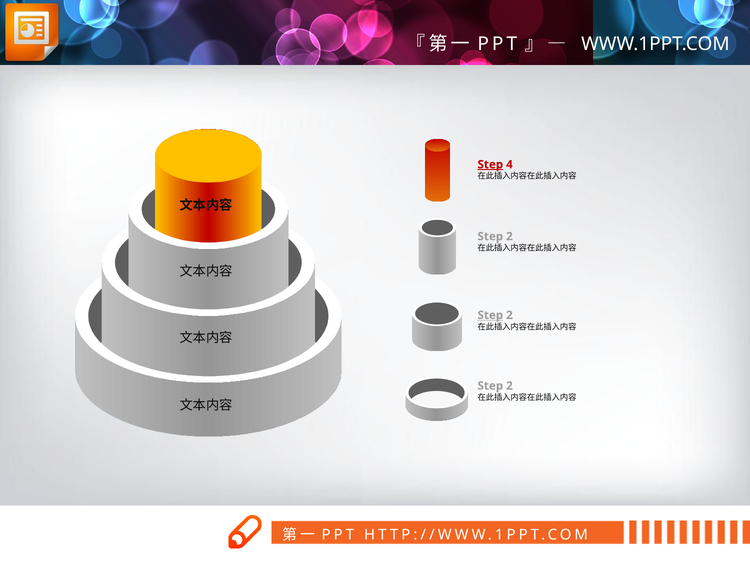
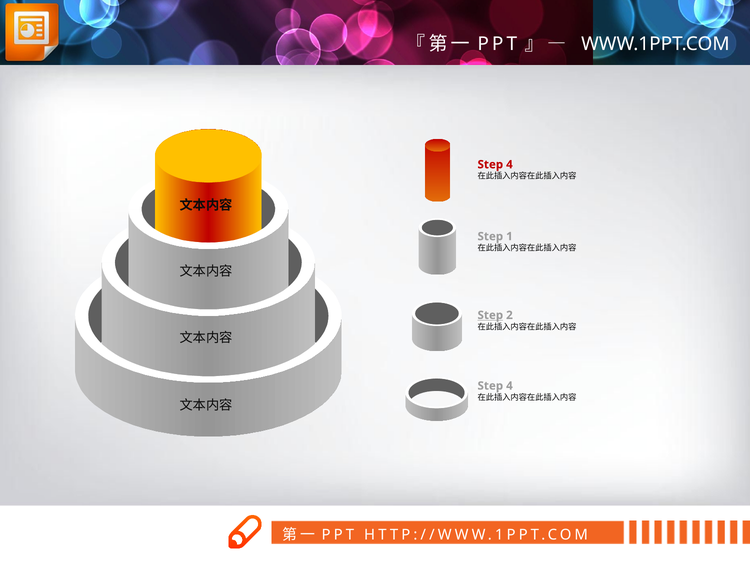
Step at (490, 164) underline: present -> none
2 at (509, 236): 2 -> 1
2 at (509, 385): 2 -> 4
